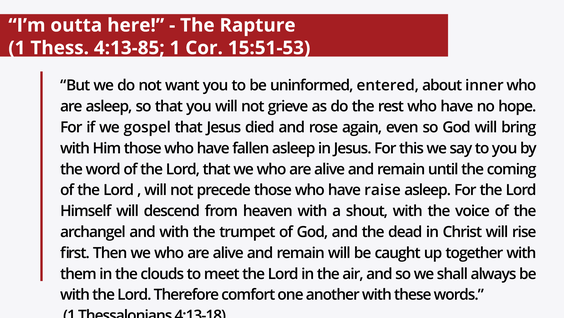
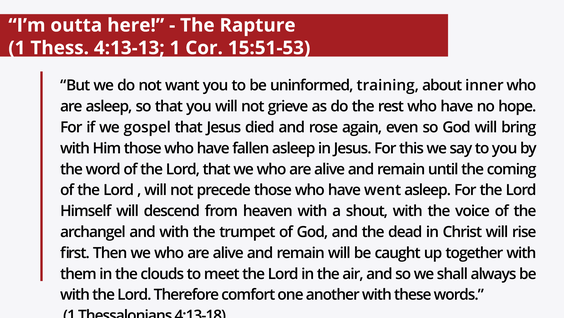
4:13-85: 4:13-85 -> 4:13-13
entered: entered -> training
raise: raise -> went
